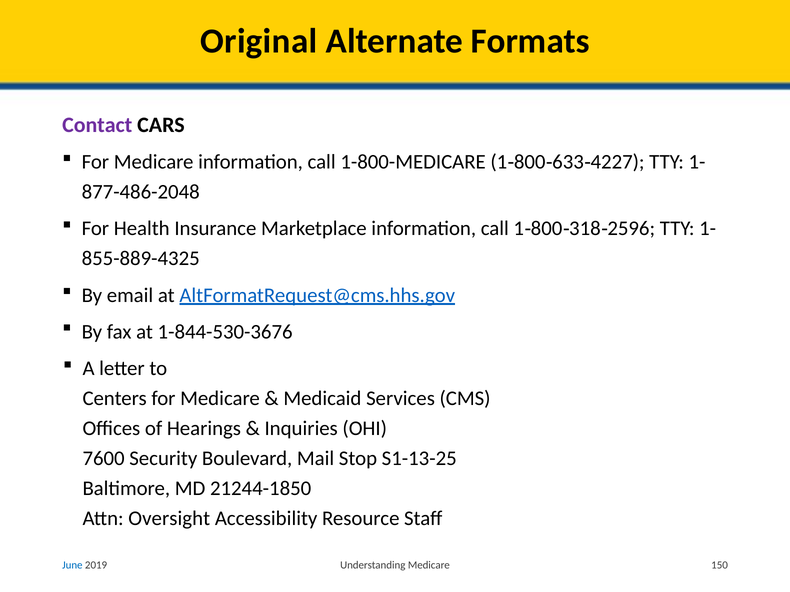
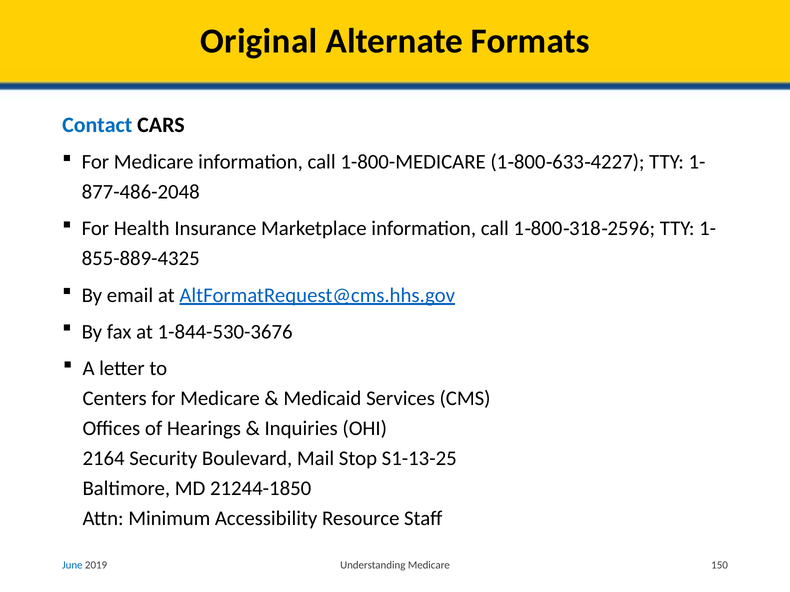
Contact colour: purple -> blue
7600: 7600 -> 2164
Oversight: Oversight -> Minimum
